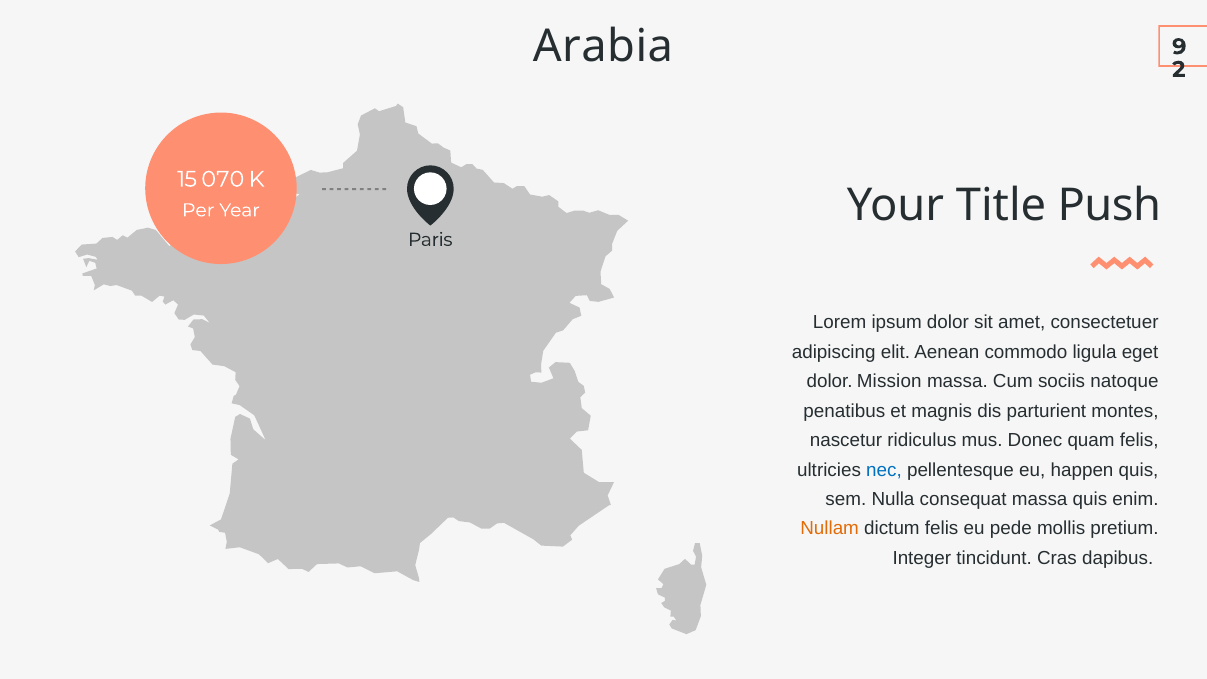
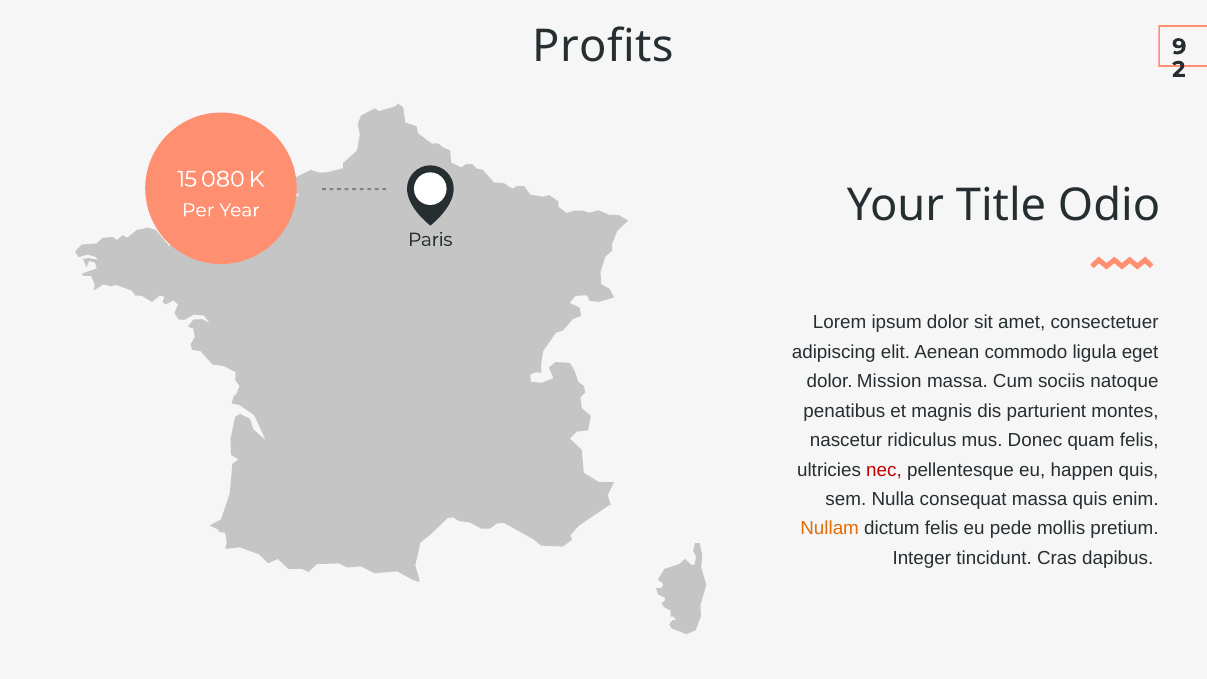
Arabia: Arabia -> Profits
070: 070 -> 080
Push: Push -> Odio
nec colour: blue -> red
